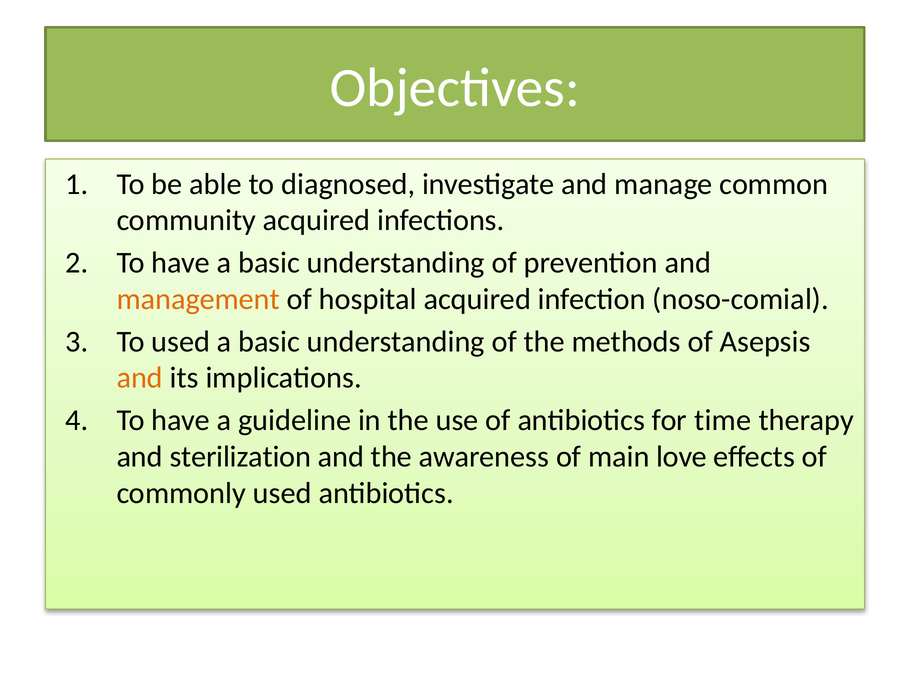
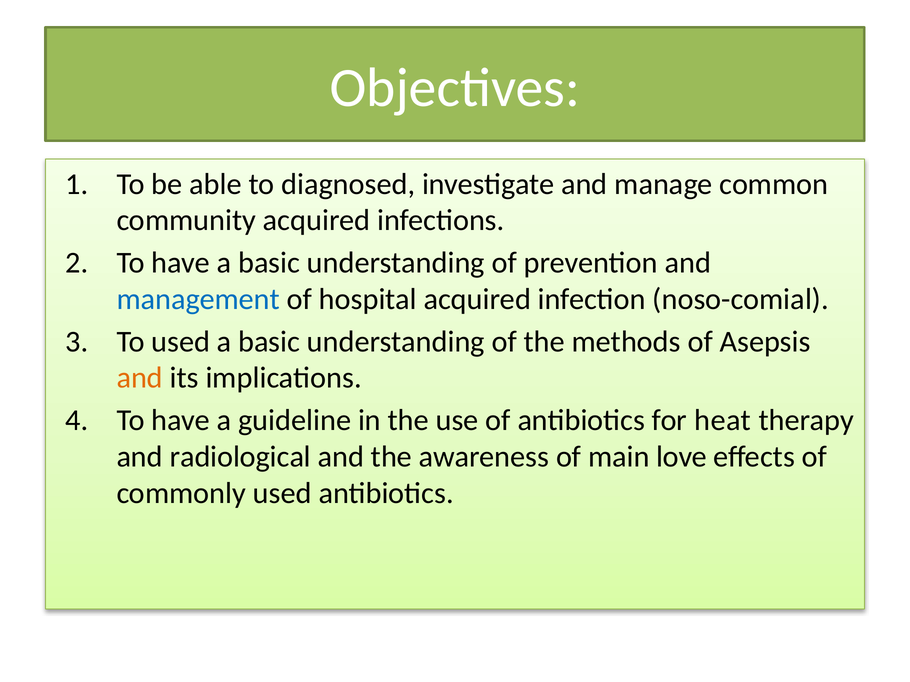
management colour: orange -> blue
time: time -> heat
sterilization: sterilization -> radiological
